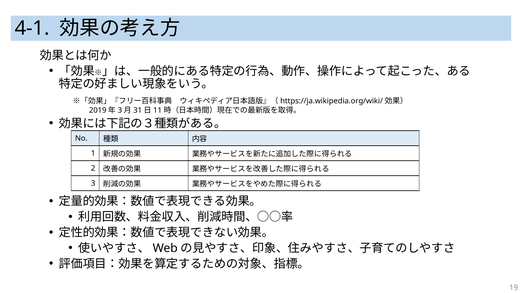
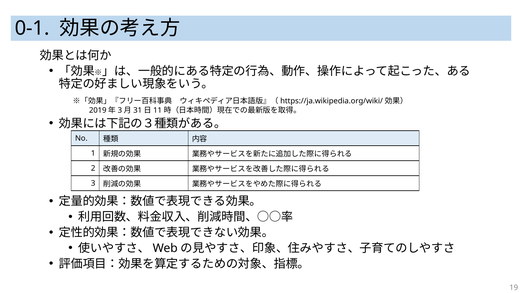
4-1: 4-1 -> 0-1
